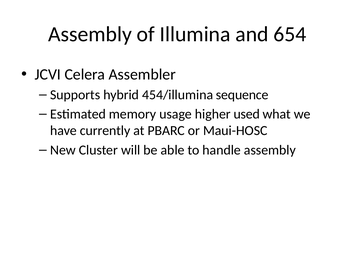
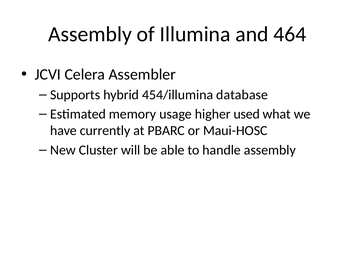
654: 654 -> 464
sequence: sequence -> database
